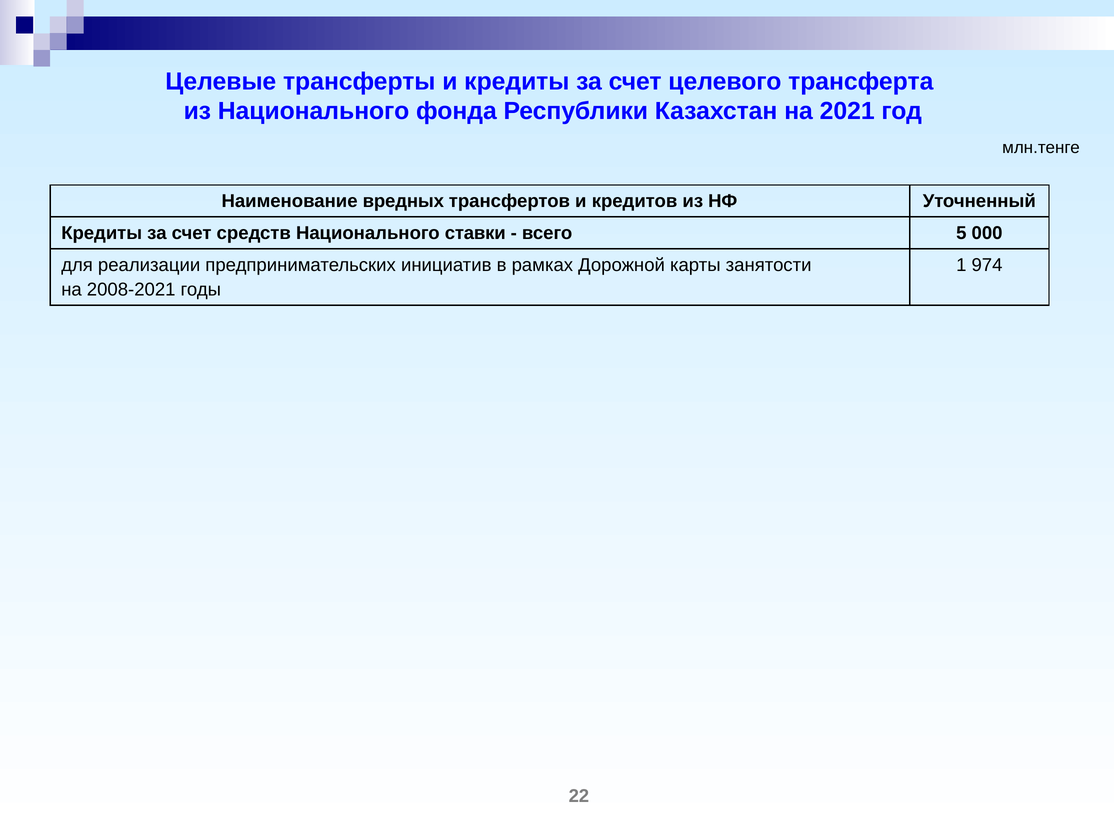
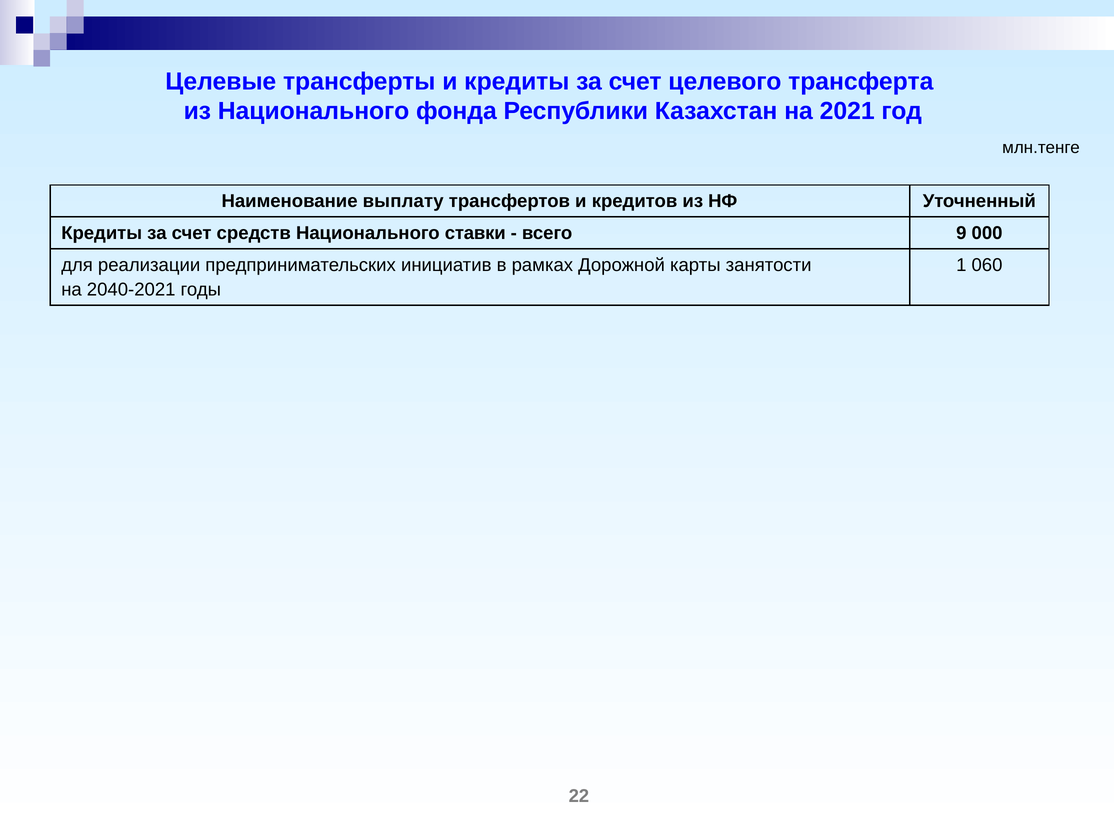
вредных: вредных -> выплату
5: 5 -> 9
974: 974 -> 060
2008-2021: 2008-2021 -> 2040-2021
